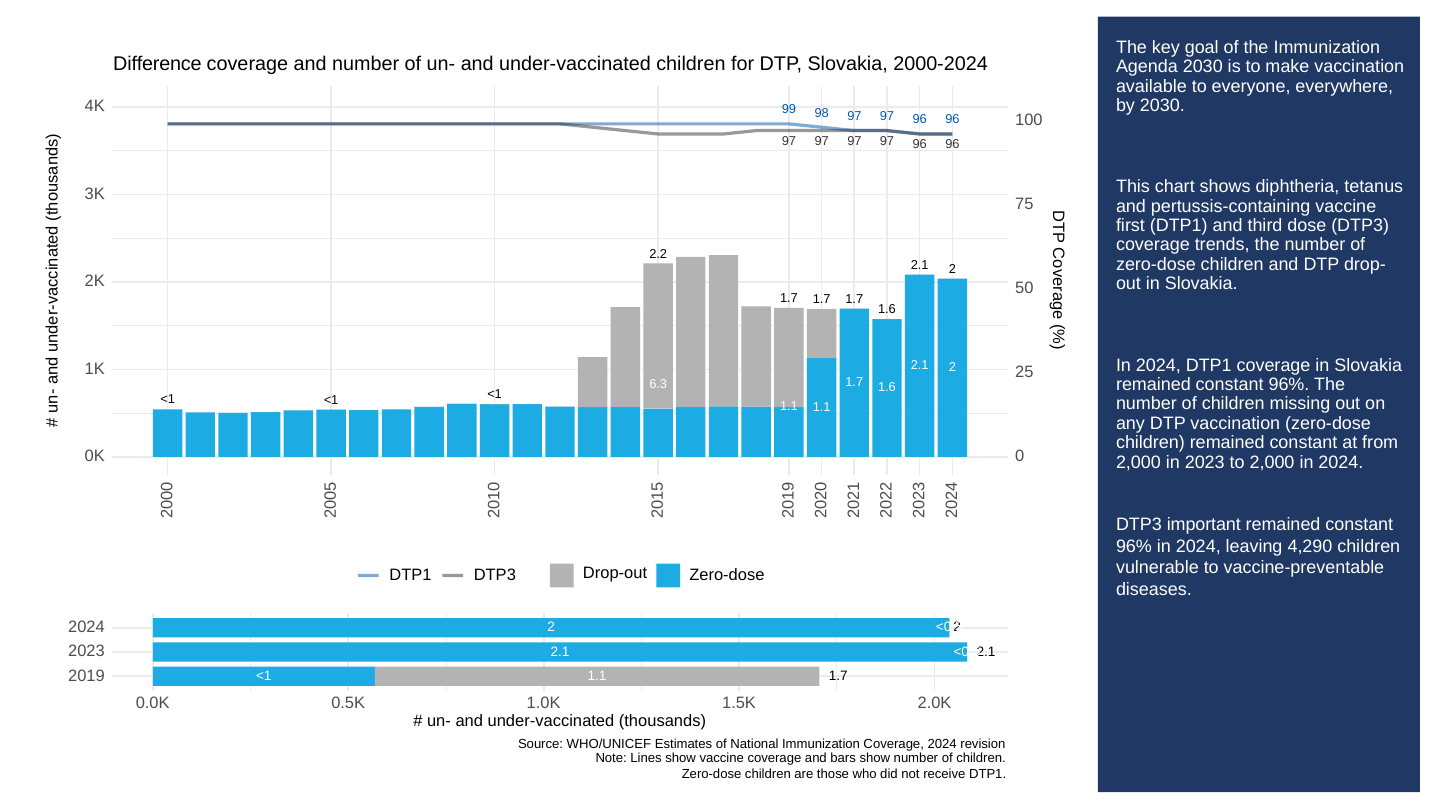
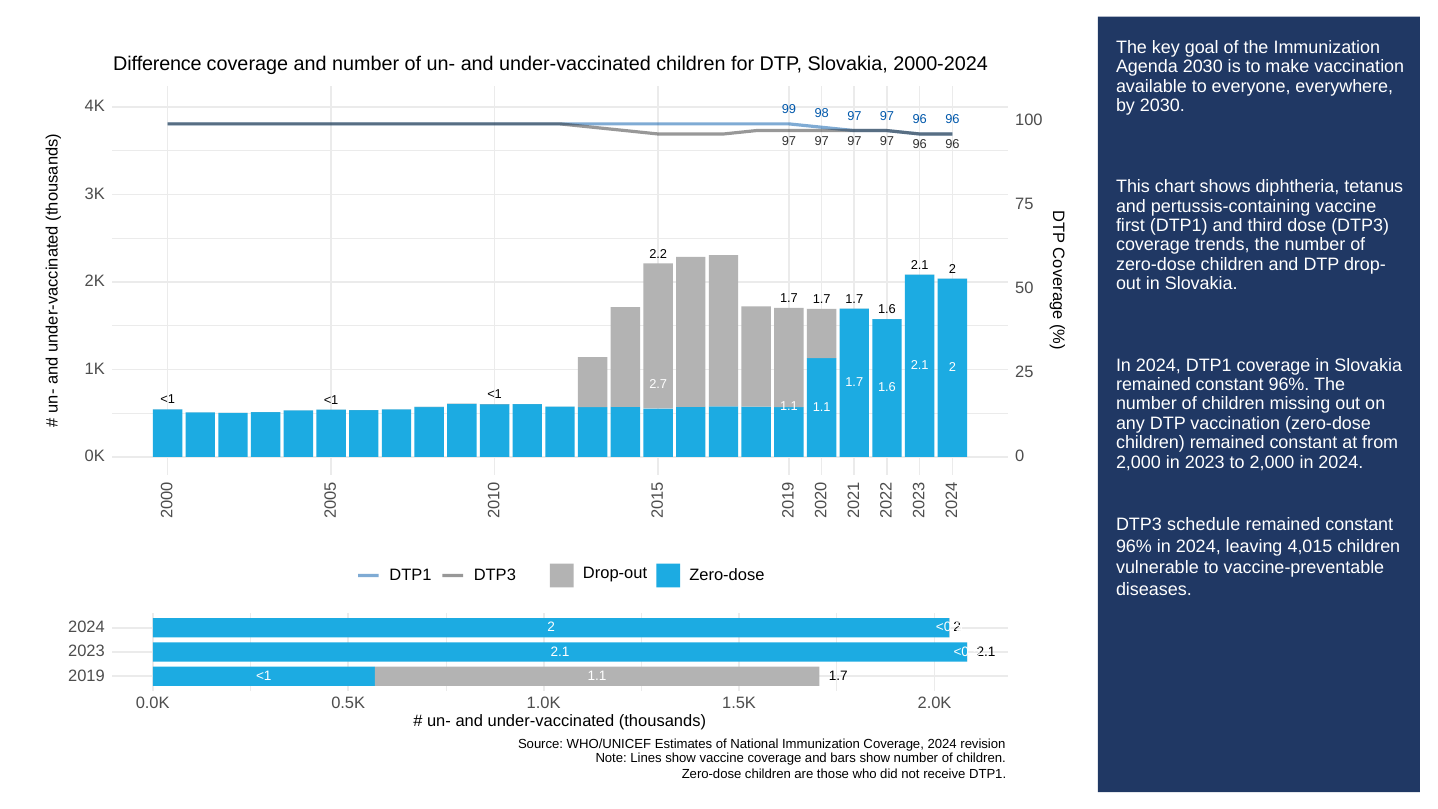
6.3: 6.3 -> 2.7
important: important -> schedule
4,290: 4,290 -> 4,015
